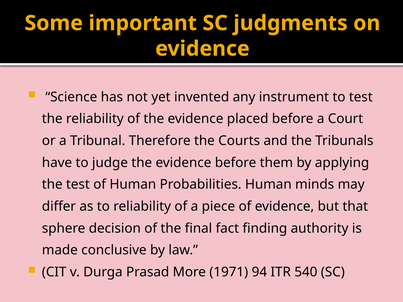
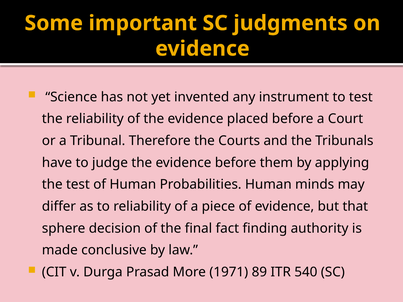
94: 94 -> 89
